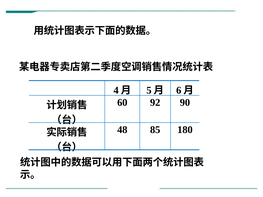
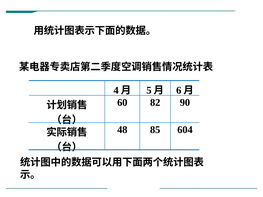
92: 92 -> 82
180: 180 -> 604
